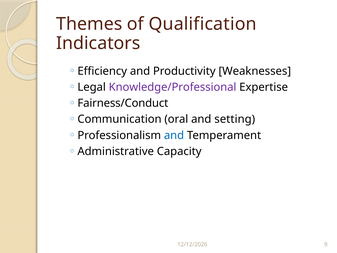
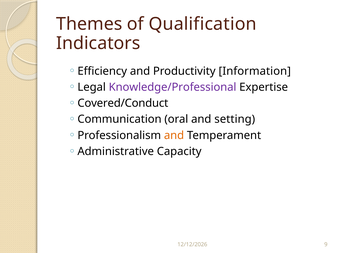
Weaknesses: Weaknesses -> Information
Fairness/Conduct: Fairness/Conduct -> Covered/Conduct
and at (174, 135) colour: blue -> orange
